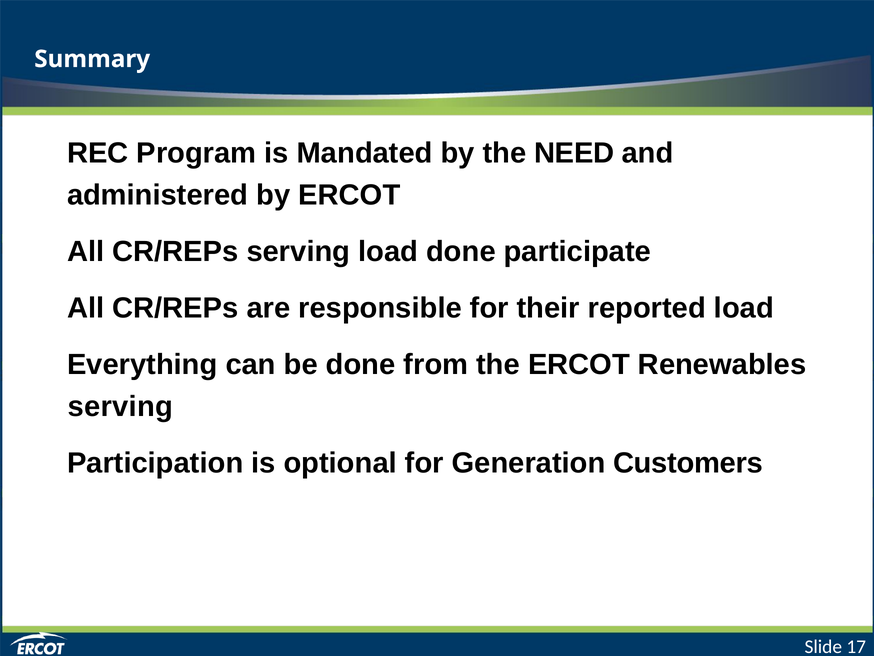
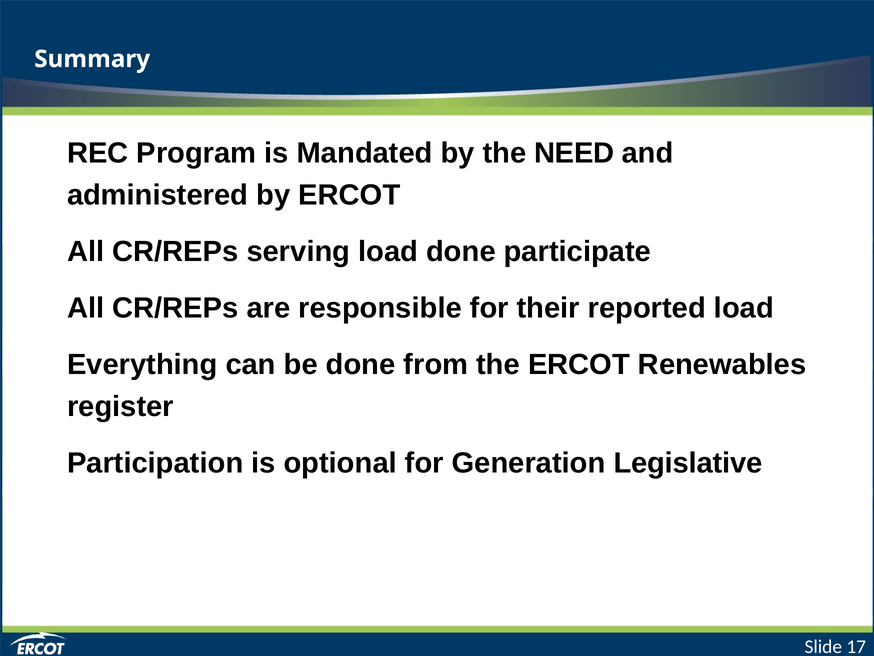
serving at (120, 406): serving -> register
Customers: Customers -> Legislative
